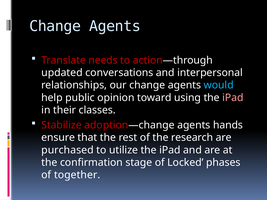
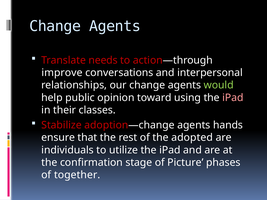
updated: updated -> improve
would colour: light blue -> light green
research: research -> adopted
purchased: purchased -> individuals
Locked: Locked -> Picture
